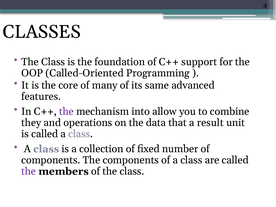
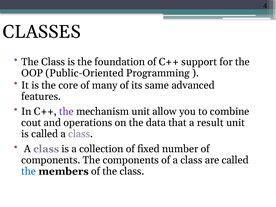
Called-Oriented: Called-Oriented -> Public-Oriented
mechanism into: into -> unit
they: they -> cout
the at (29, 171) colour: purple -> blue
